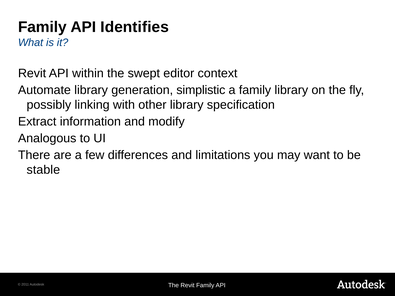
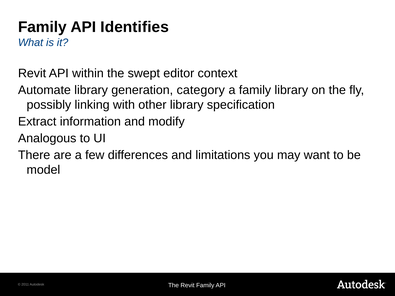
simplistic: simplistic -> category
stable: stable -> model
